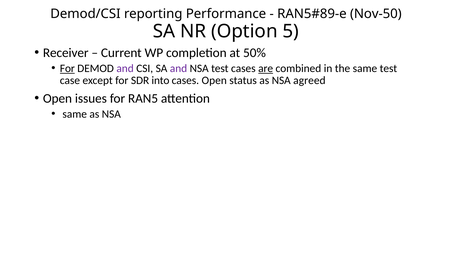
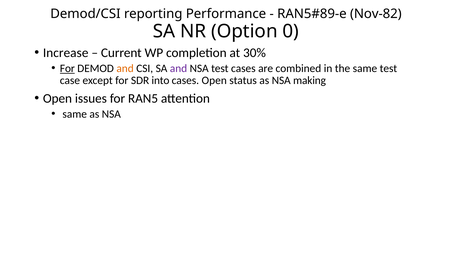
Nov-50: Nov-50 -> Nov-82
5: 5 -> 0
Receiver: Receiver -> Increase
50%: 50% -> 30%
and at (125, 68) colour: purple -> orange
are underline: present -> none
agreed: agreed -> making
